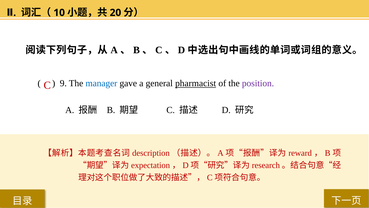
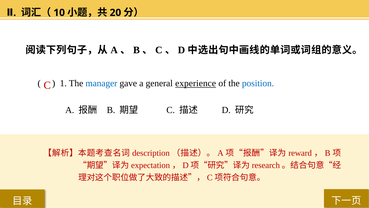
9: 9 -> 1
pharmacist: pharmacist -> experience
position colour: purple -> blue
